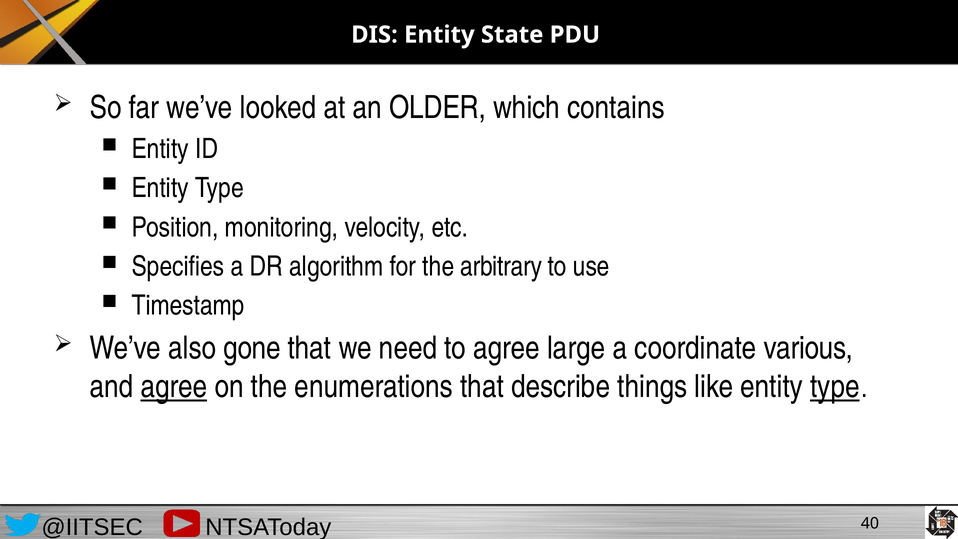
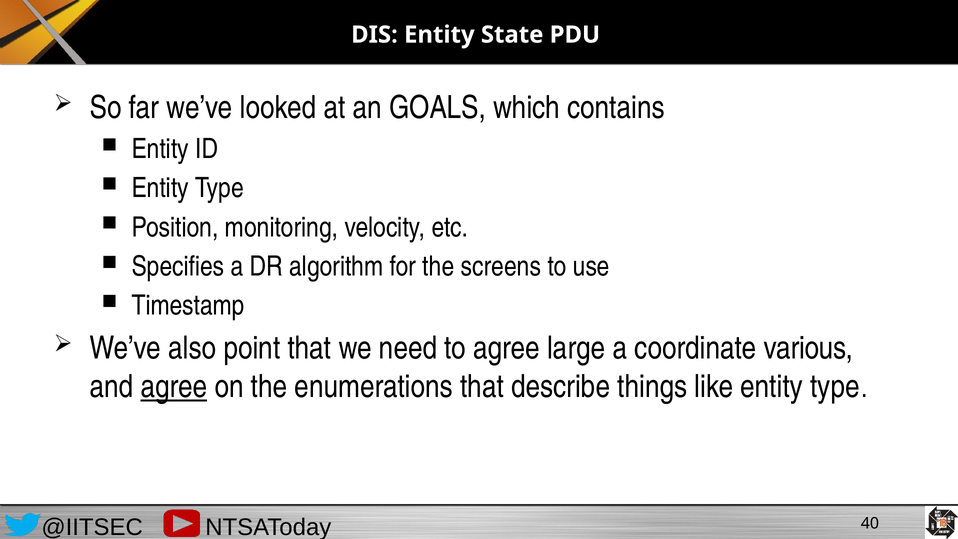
OLDER: OLDER -> GOALS
arbitrary: arbitrary -> screens
gone: gone -> point
type at (835, 387) underline: present -> none
